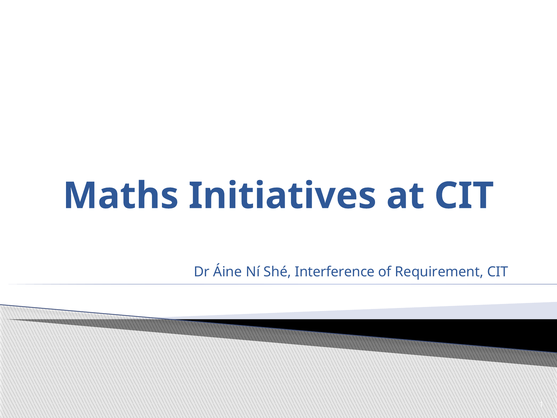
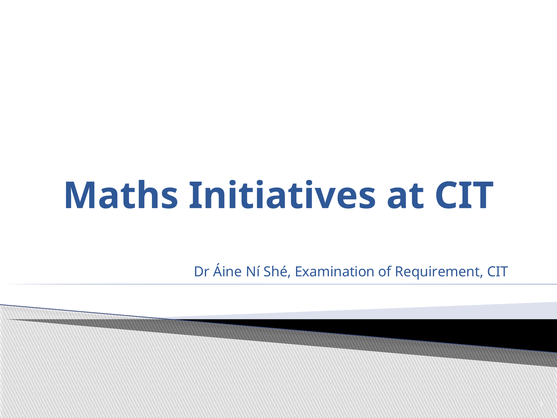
Interference: Interference -> Examination
